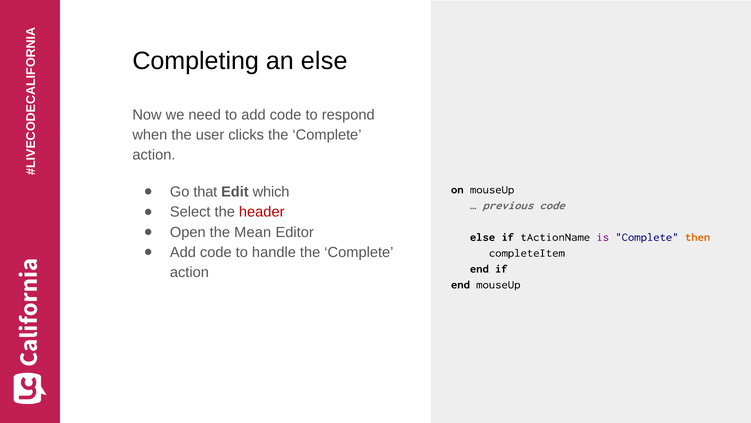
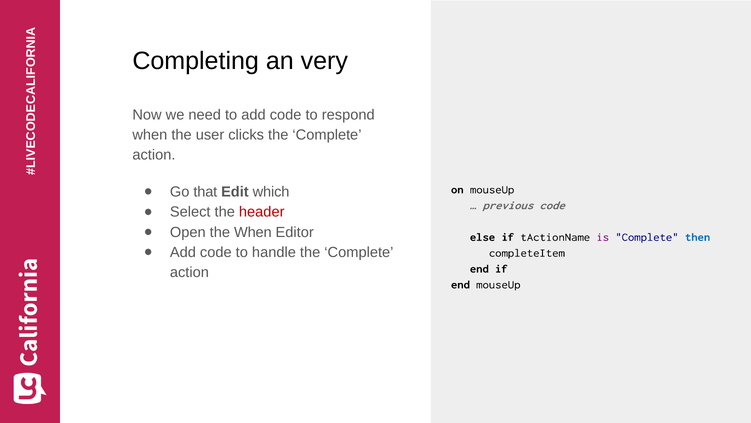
an else: else -> very
the Mean: Mean -> When
then colour: orange -> blue
